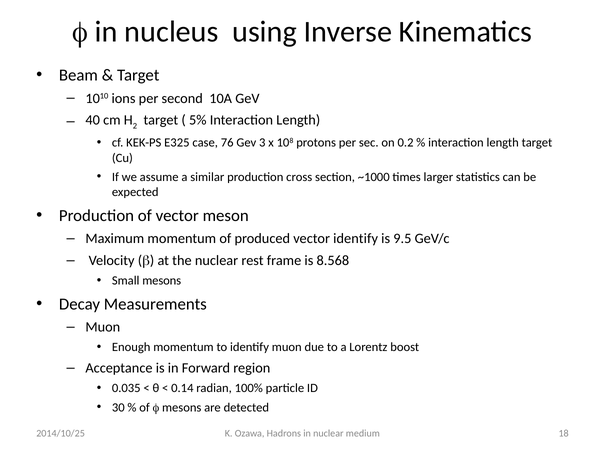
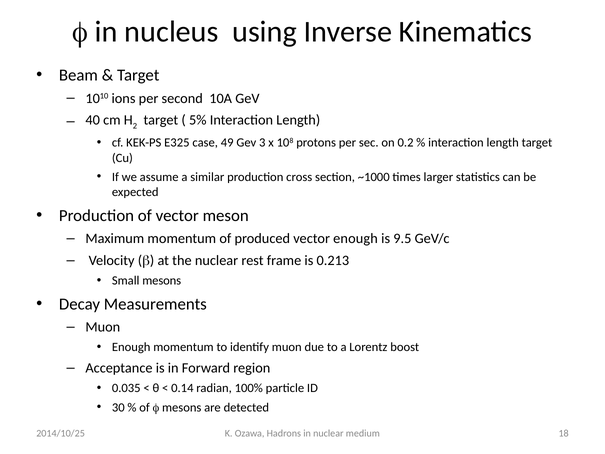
76: 76 -> 49
vector identify: identify -> enough
8.568: 8.568 -> 0.213
